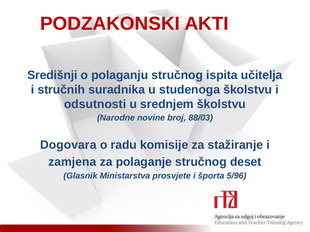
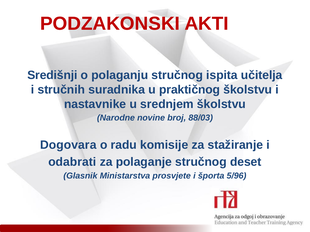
studenoga: studenoga -> praktičnog
odsutnosti: odsutnosti -> nastavnike
zamjena: zamjena -> odabrati
